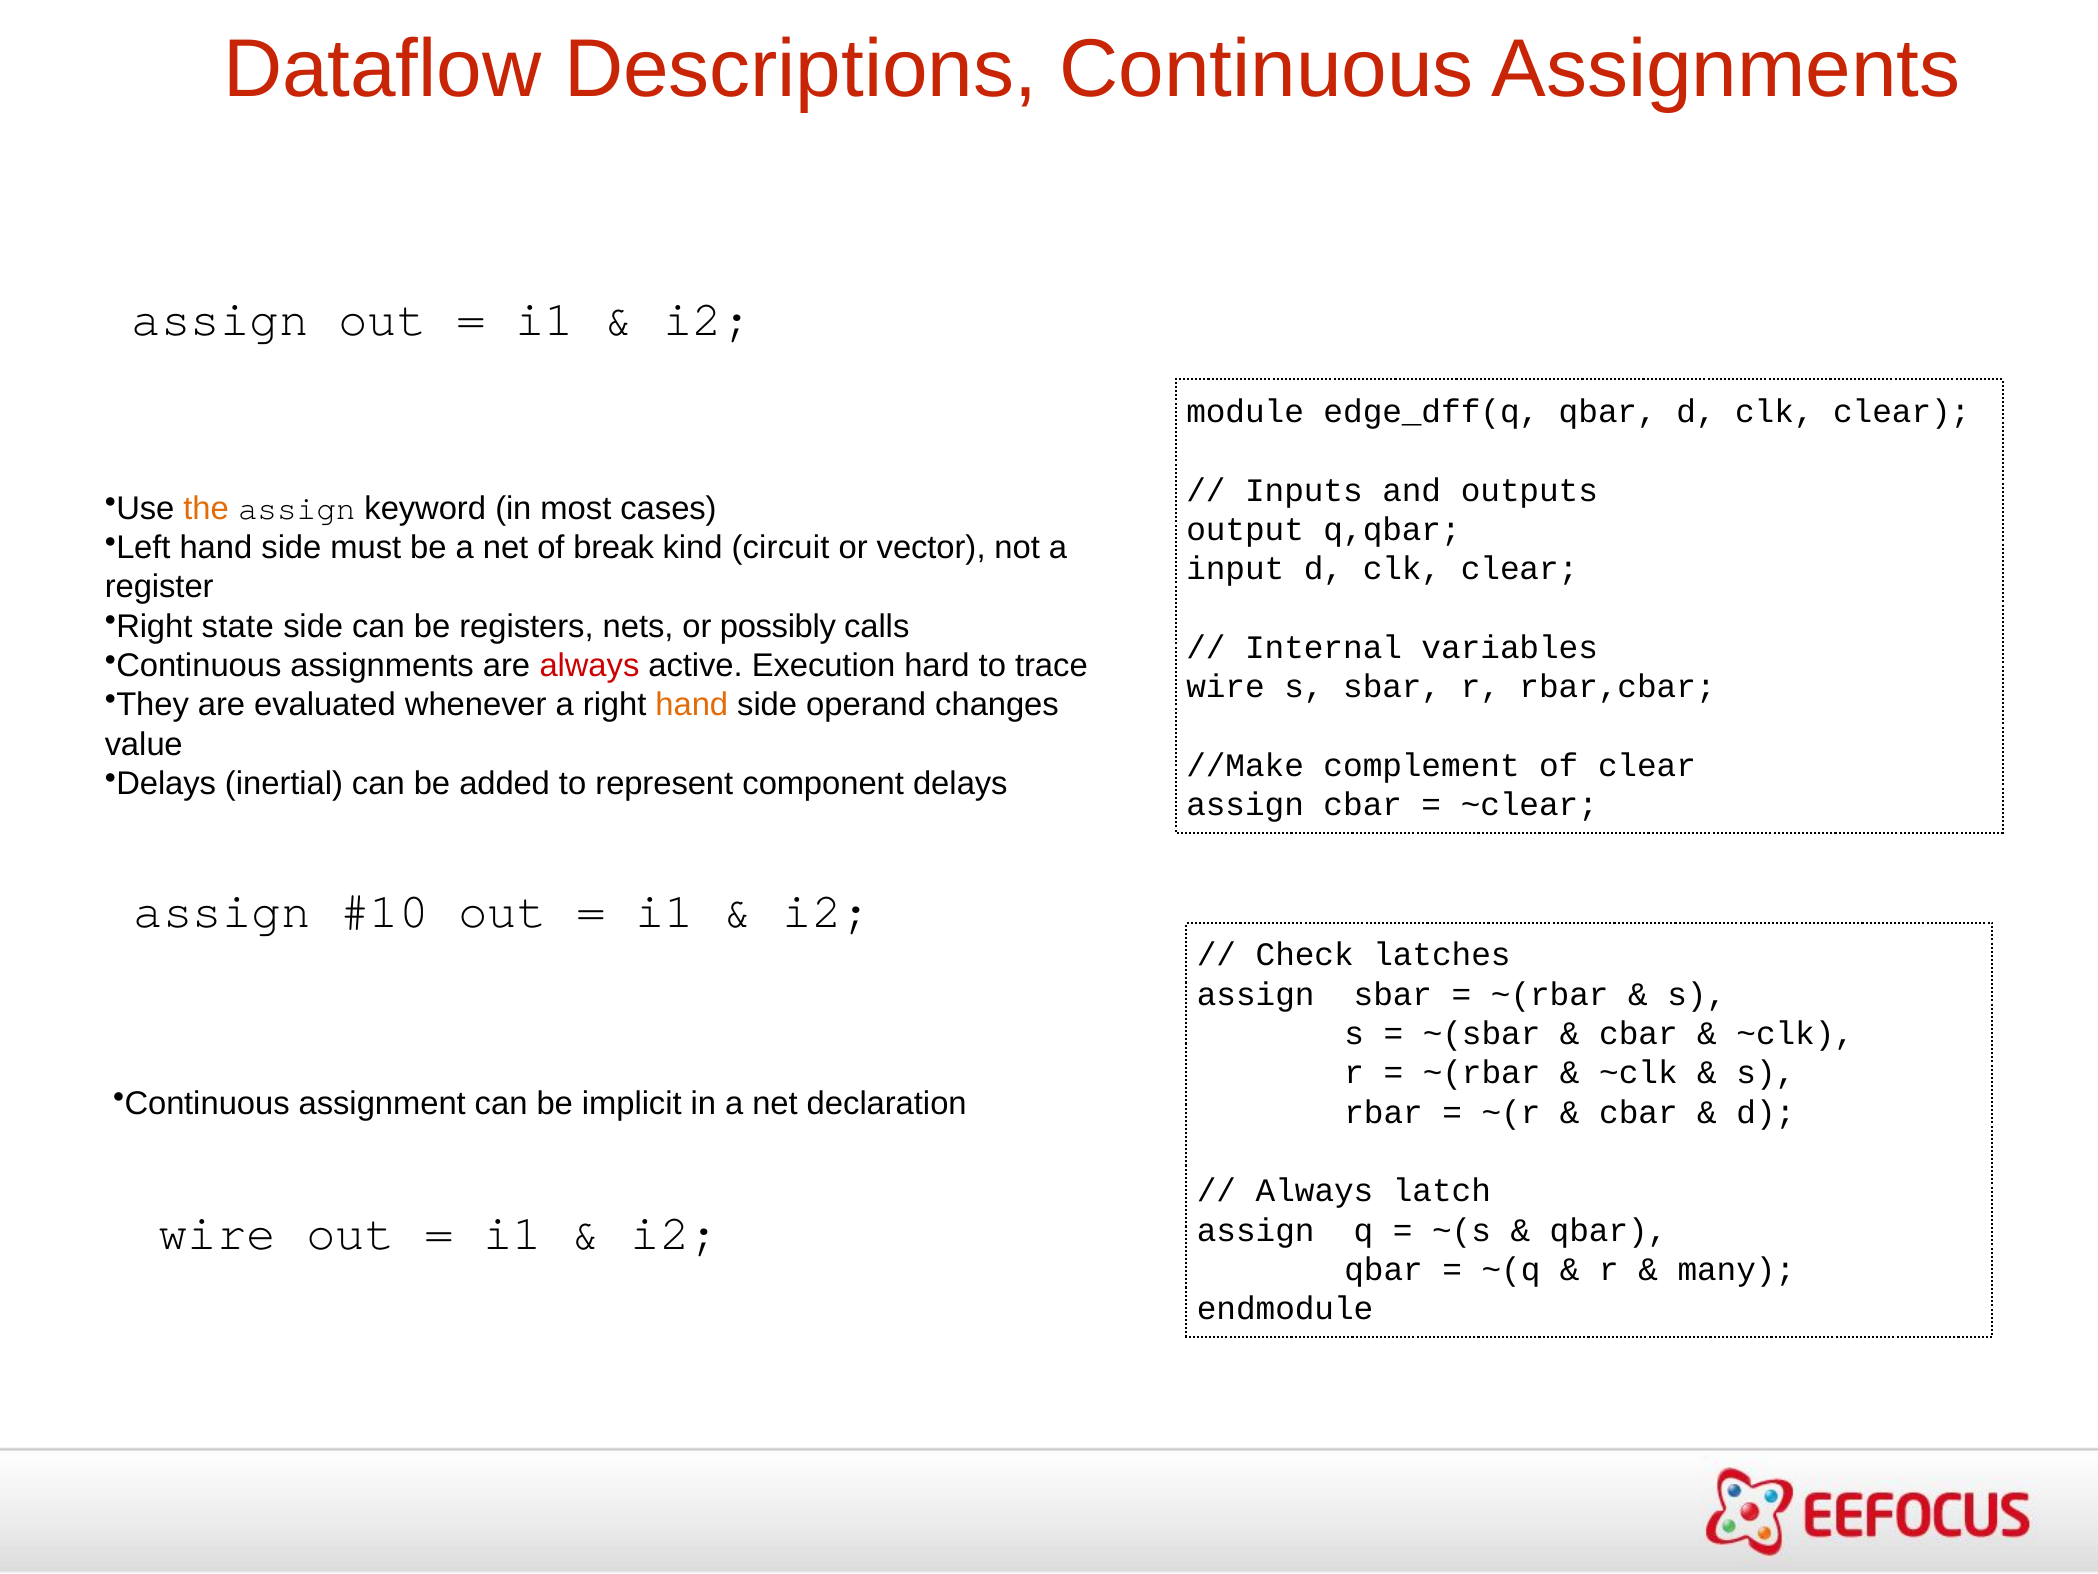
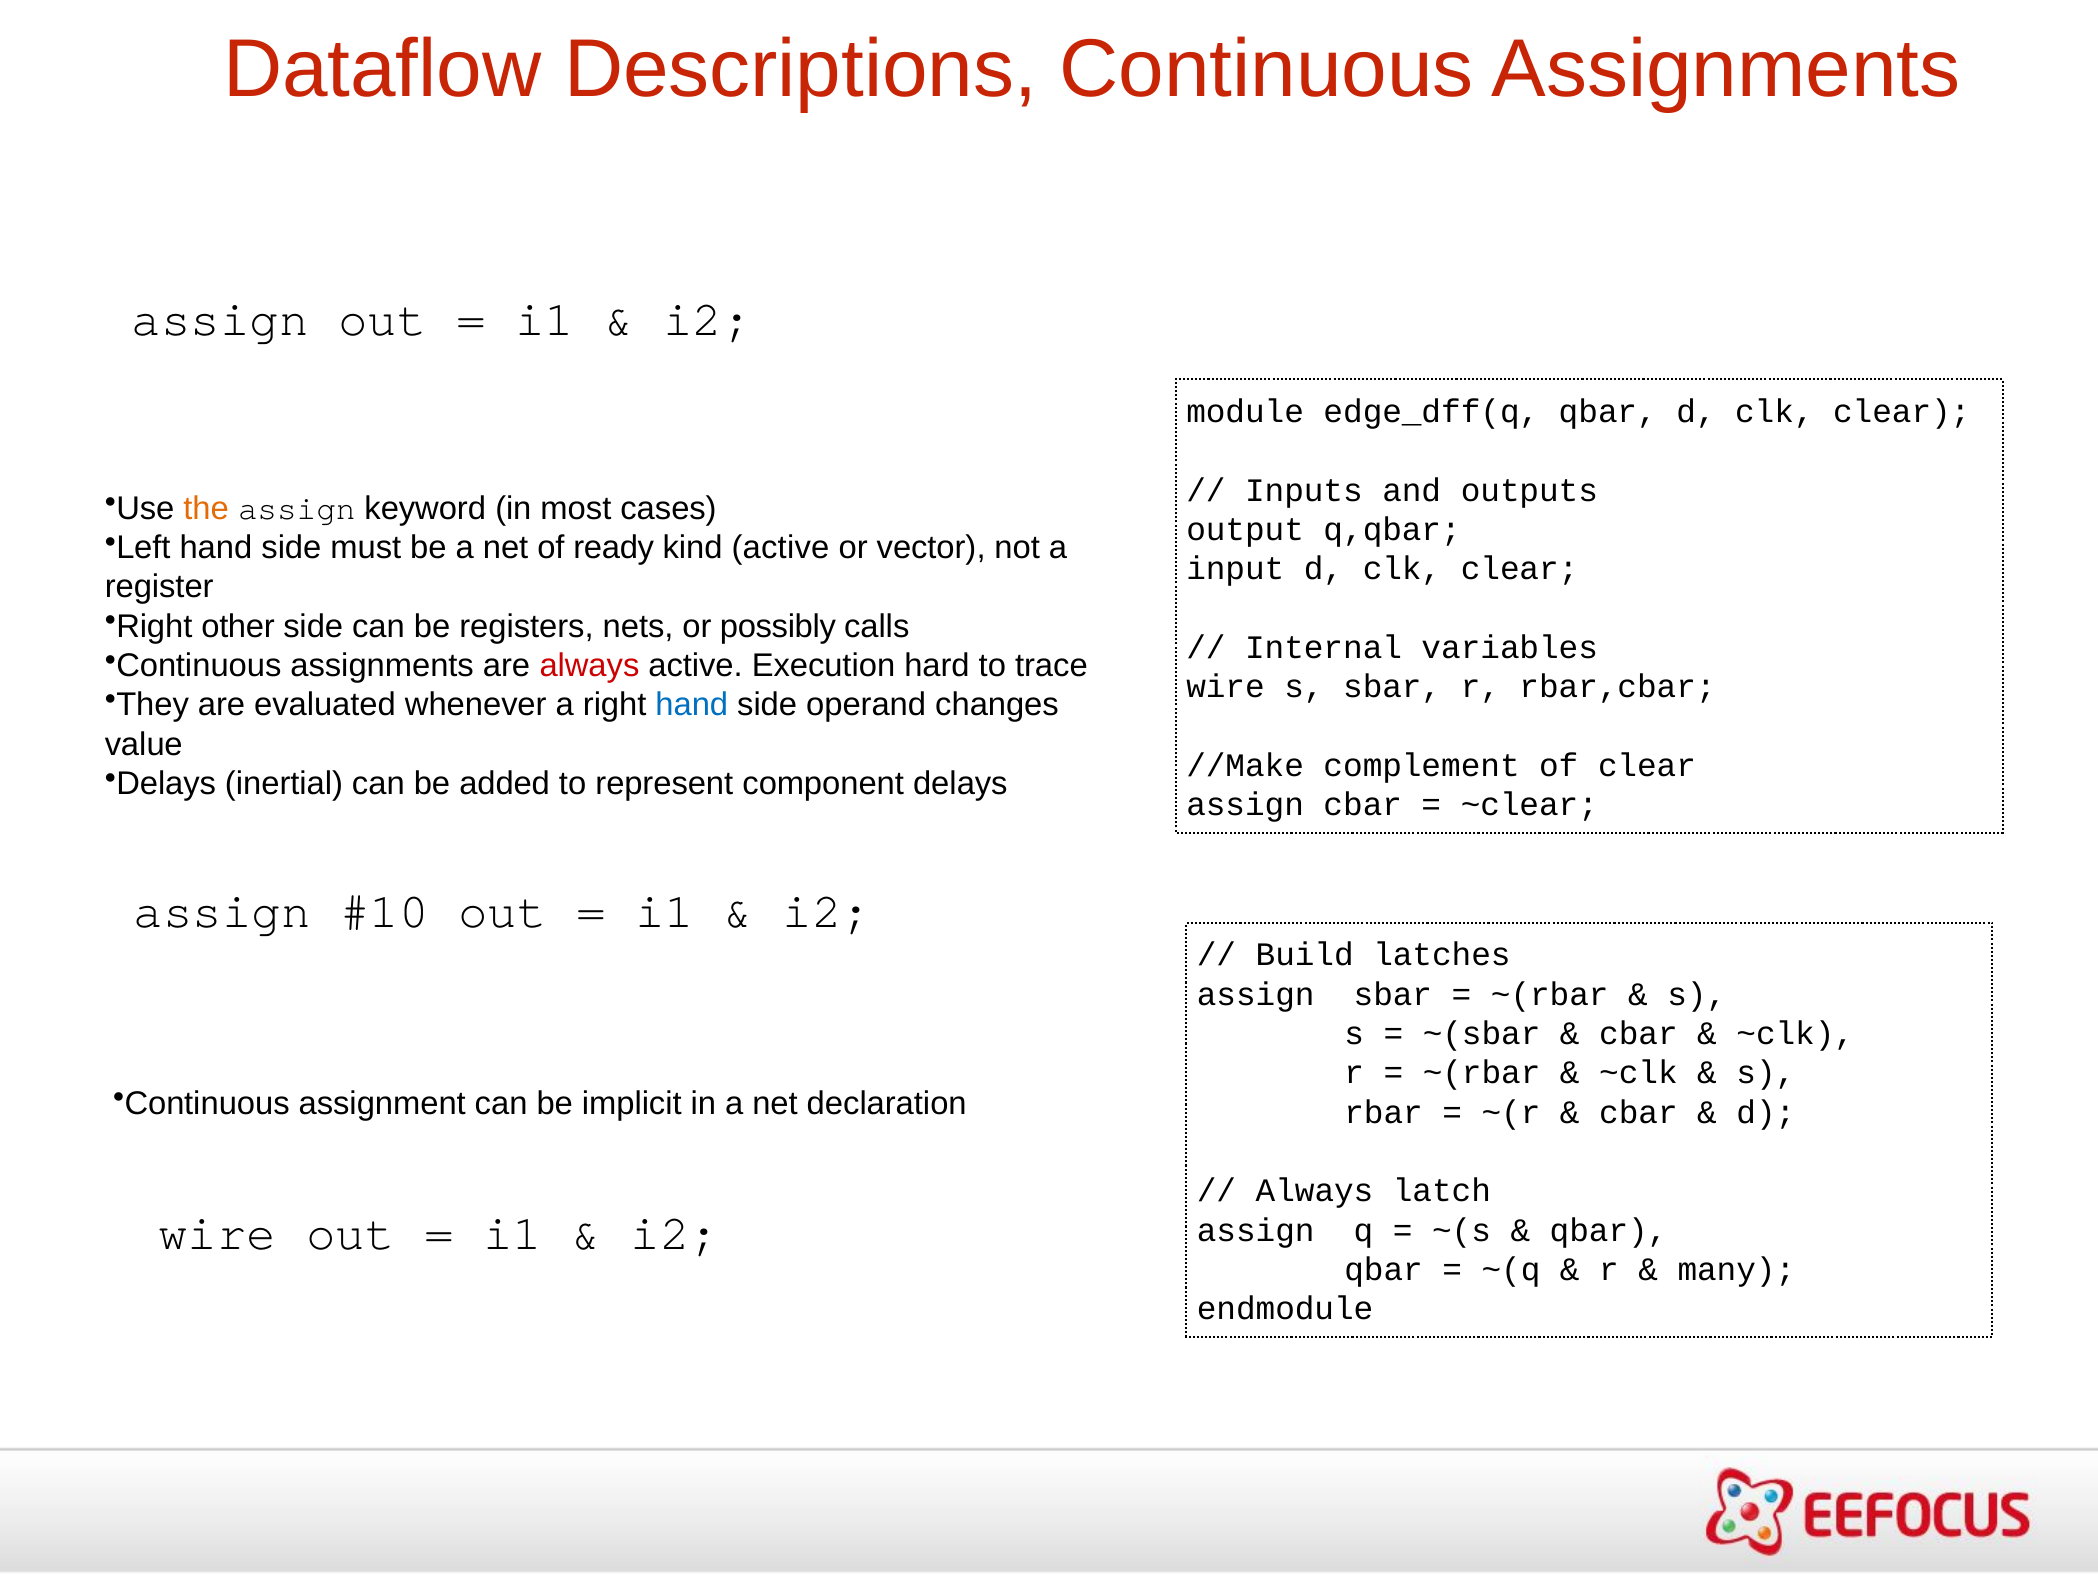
break: break -> ready
kind circuit: circuit -> active
state: state -> other
hand at (692, 705) colour: orange -> blue
Check: Check -> Build
